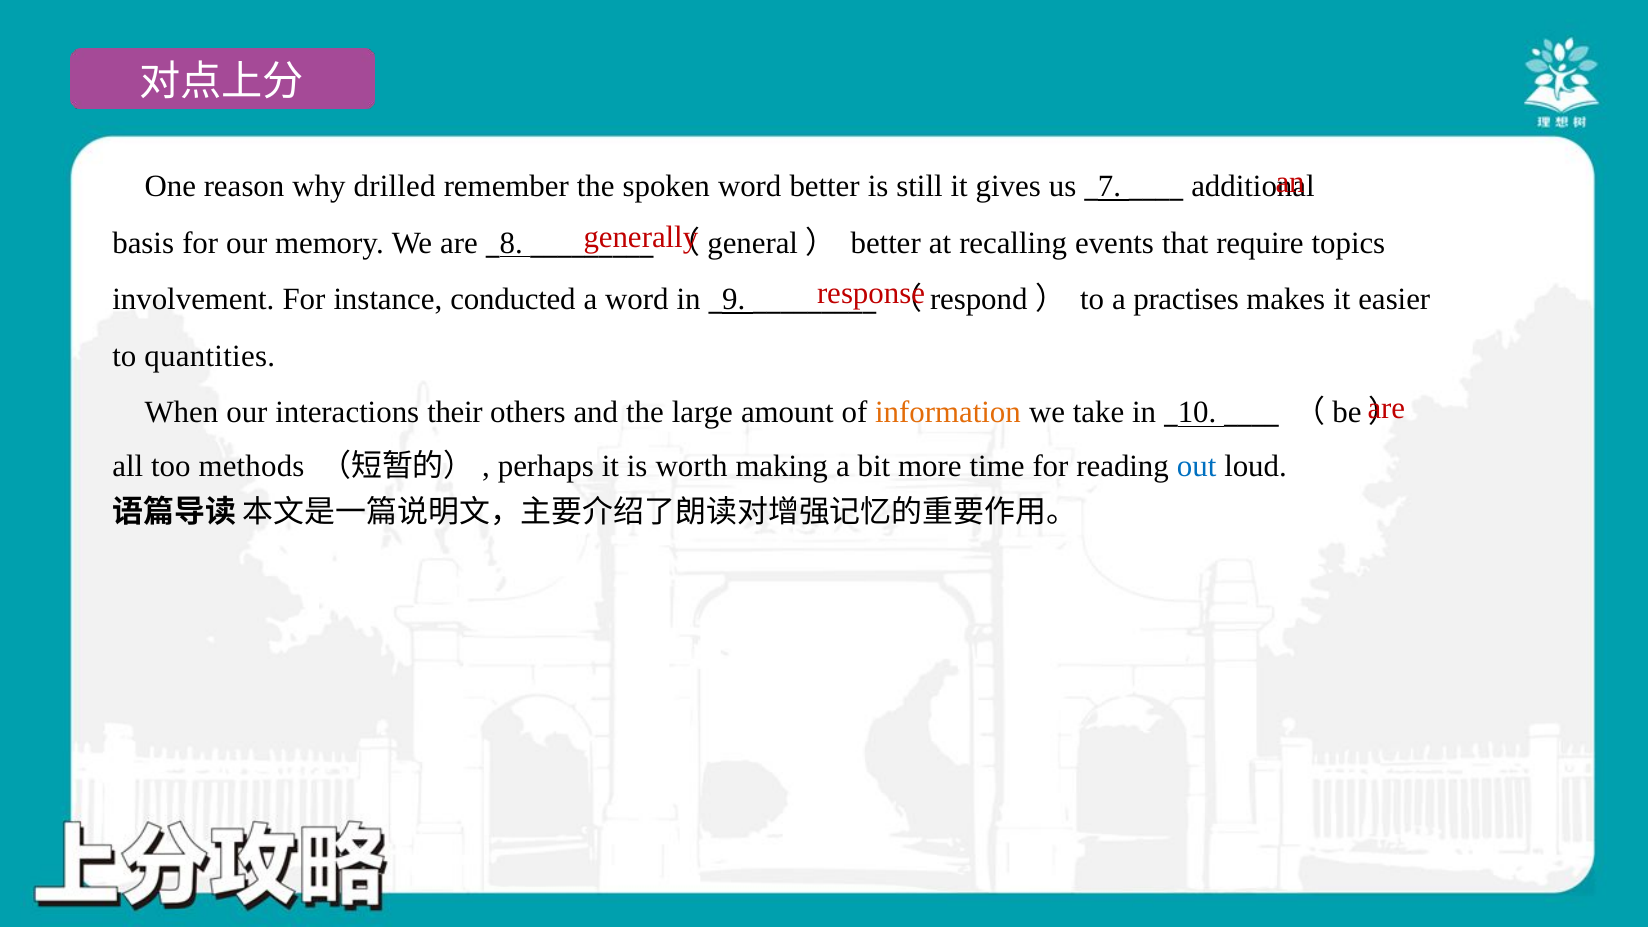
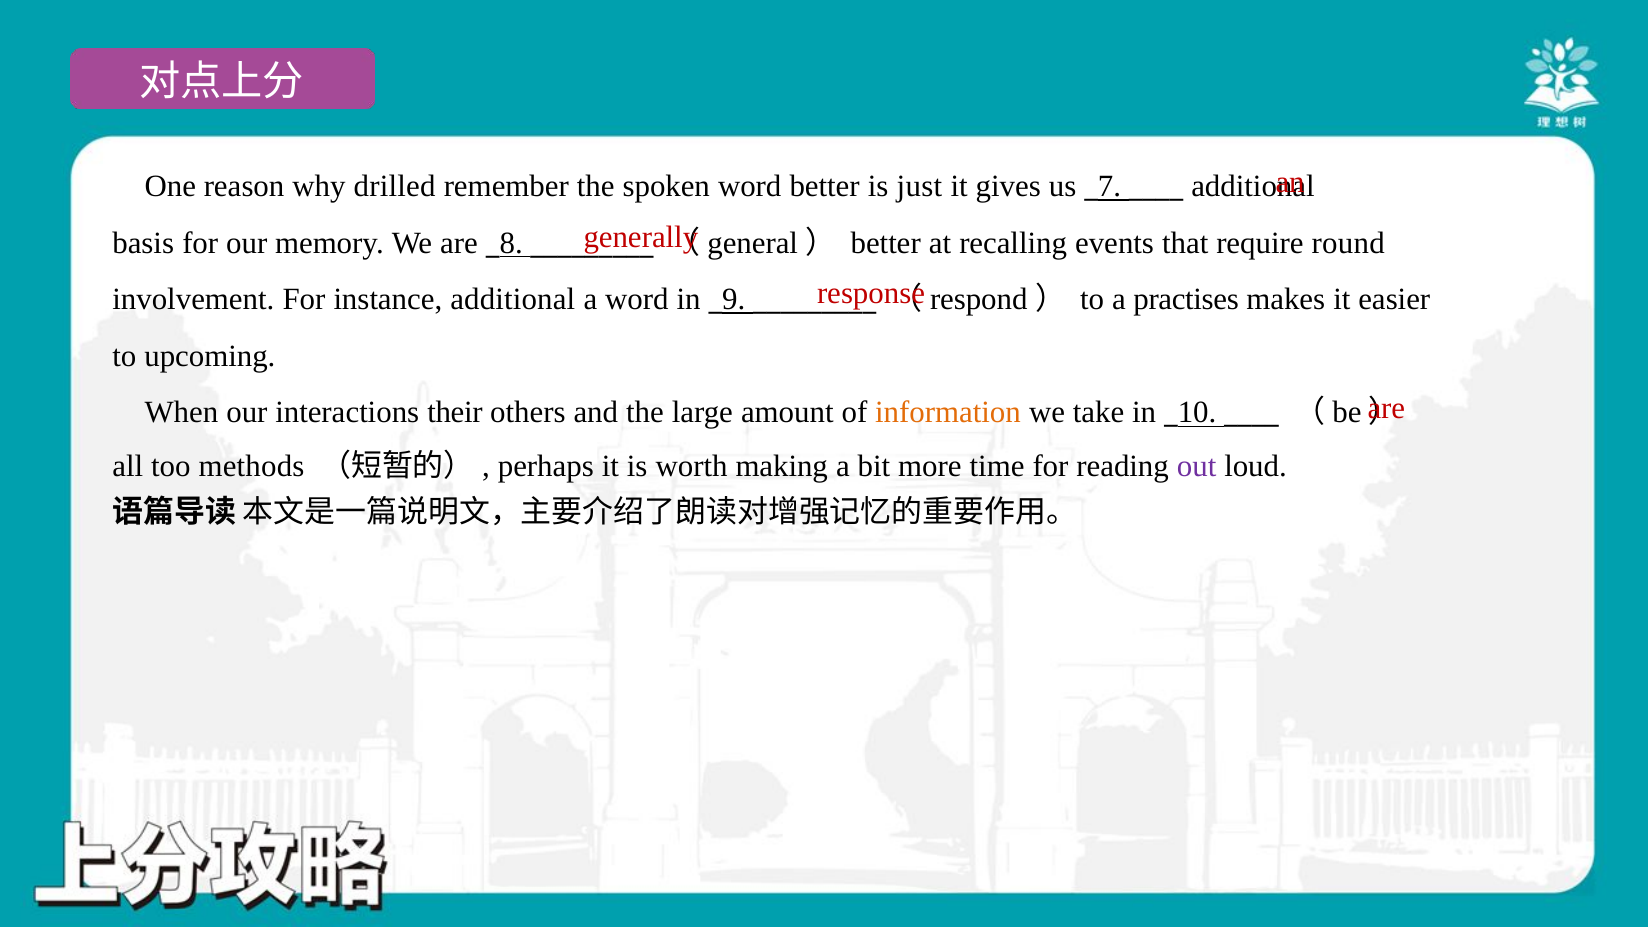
still: still -> just
topics: topics -> round
instance conducted: conducted -> additional
quantities: quantities -> upcoming
out colour: blue -> purple
